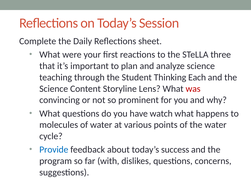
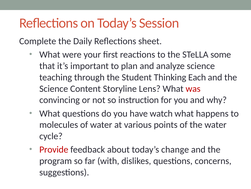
three: three -> some
prominent: prominent -> instruction
Provide colour: blue -> red
success: success -> change
